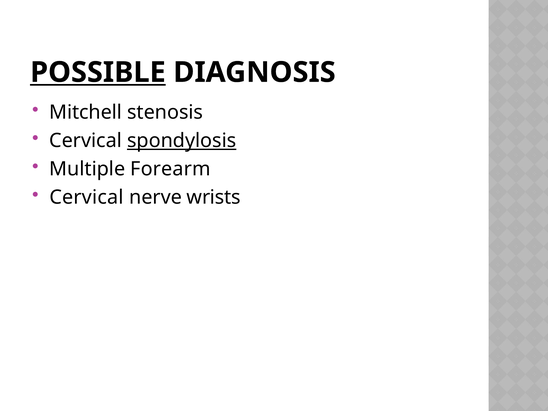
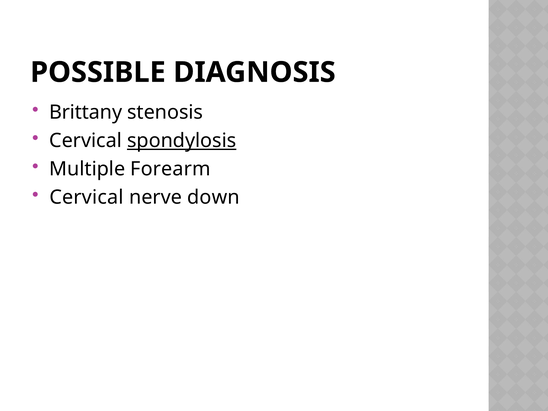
POSSIBLE underline: present -> none
Mitchell: Mitchell -> Brittany
wrists: wrists -> down
